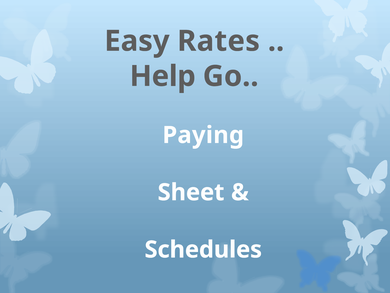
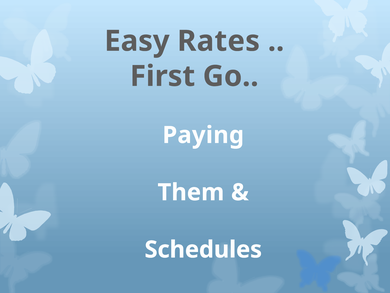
Help: Help -> First
Sheet: Sheet -> Them
